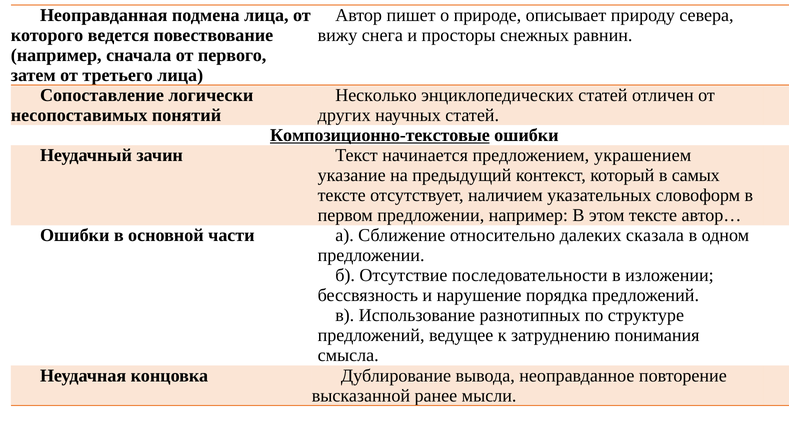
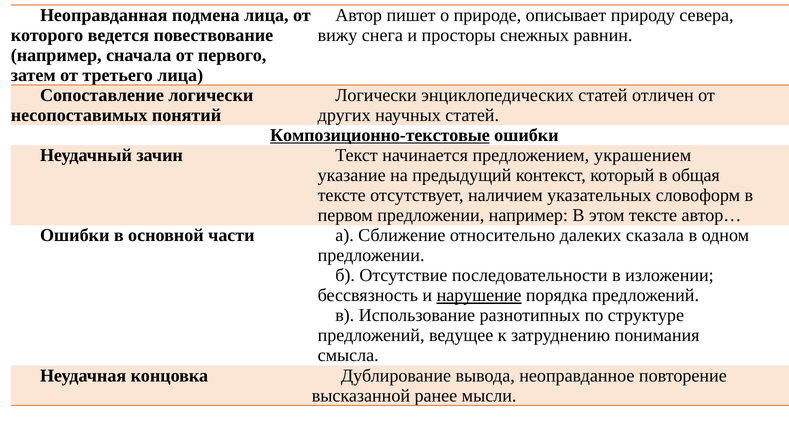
Несколько at (376, 95): Несколько -> Логически
самых: самых -> общая
нарушение underline: none -> present
